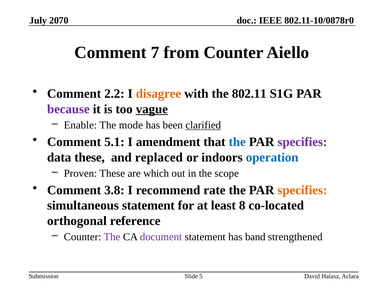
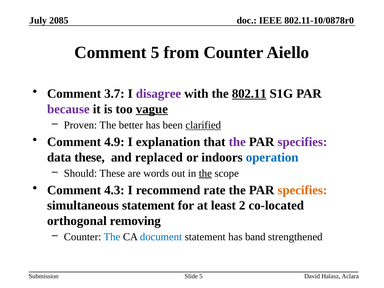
2070: 2070 -> 2085
Comment 7: 7 -> 5
2.2: 2.2 -> 3.7
disagree colour: orange -> purple
802.11 underline: none -> present
Enable: Enable -> Proven
mode: mode -> better
5.1: 5.1 -> 4.9
amendment: amendment -> explanation
the at (237, 142) colour: blue -> purple
Proven: Proven -> Should
which: which -> words
the at (205, 173) underline: none -> present
3.8: 3.8 -> 4.3
8: 8 -> 2
reference: reference -> removing
The at (112, 237) colour: purple -> blue
document colour: purple -> blue
